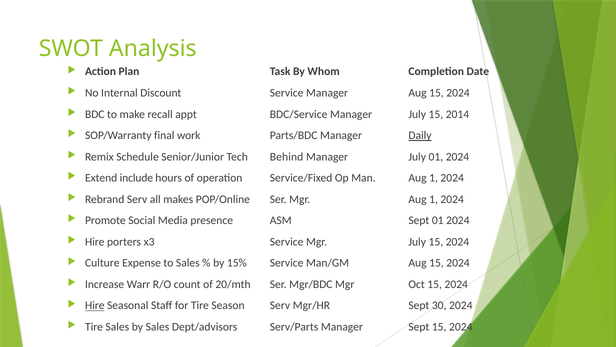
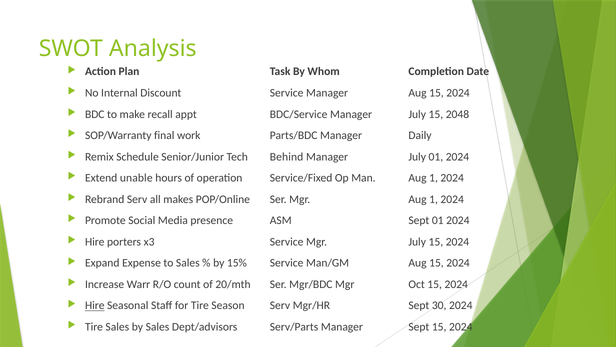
2014: 2014 -> 2048
Daily underline: present -> none
include: include -> unable
Culture: Culture -> Expand
